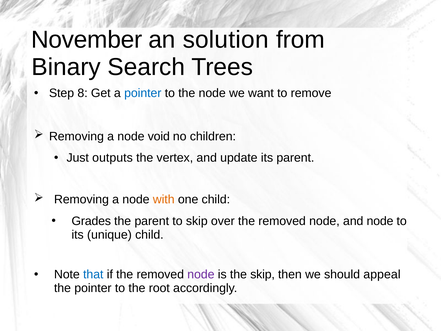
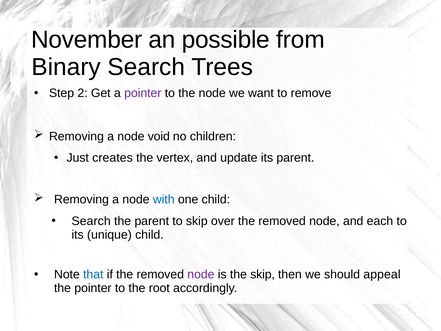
solution: solution -> possible
8: 8 -> 2
pointer at (143, 93) colour: blue -> purple
outputs: outputs -> creates
with colour: orange -> blue
Grades at (91, 221): Grades -> Search
and node: node -> each
